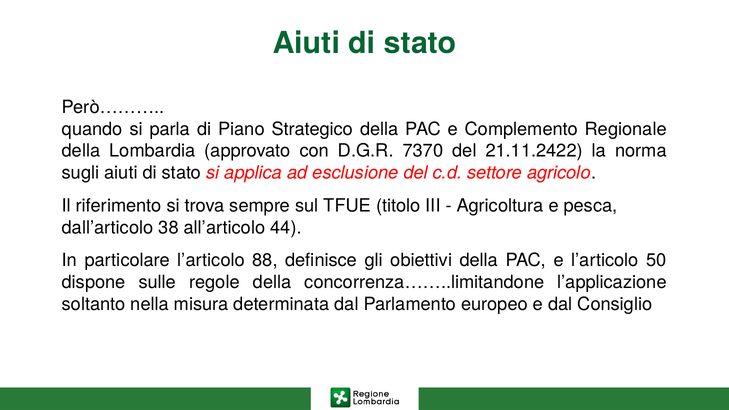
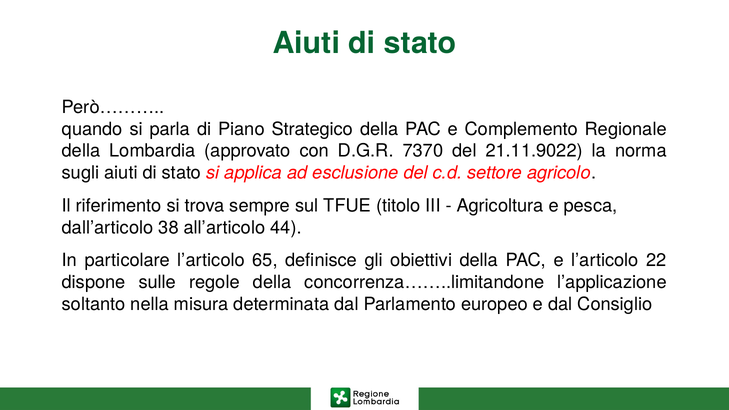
21.11.2422: 21.11.2422 -> 21.11.9022
88: 88 -> 65
50: 50 -> 22
